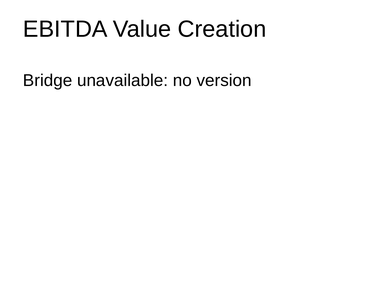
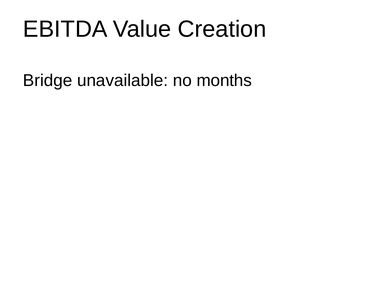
version: version -> months
